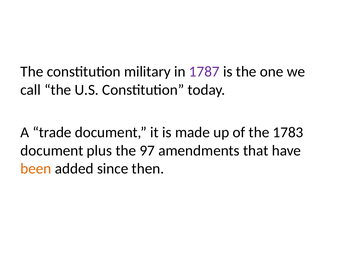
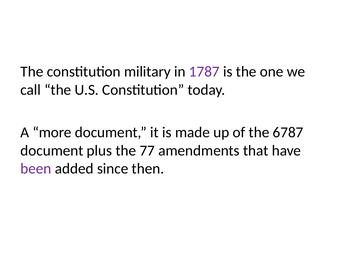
trade: trade -> more
1783: 1783 -> 6787
97: 97 -> 77
been colour: orange -> purple
